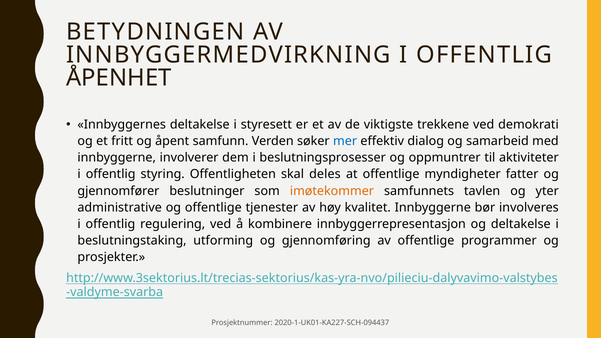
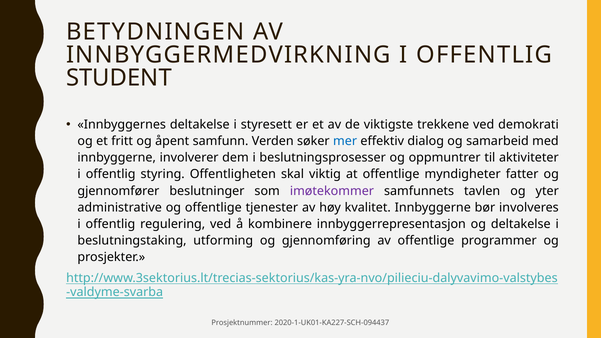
ÅPENHET: ÅPENHET -> STUDENT
deles: deles -> viktig
imøtekommer colour: orange -> purple
